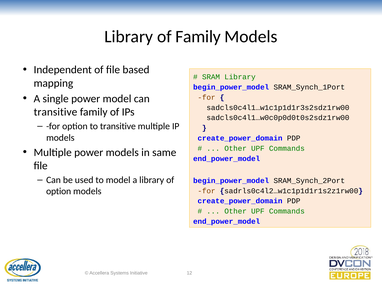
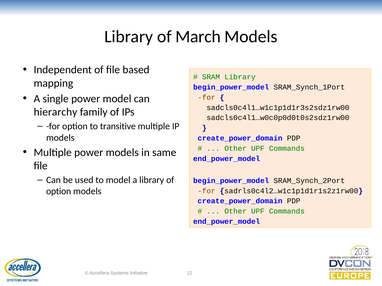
of Family: Family -> March
transitive at (55, 112): transitive -> hierarchy
